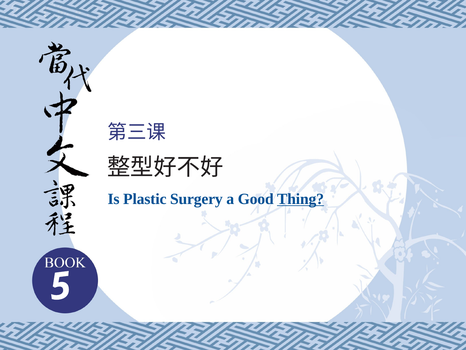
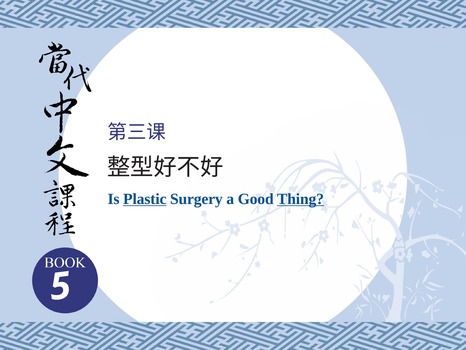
Plastic underline: none -> present
